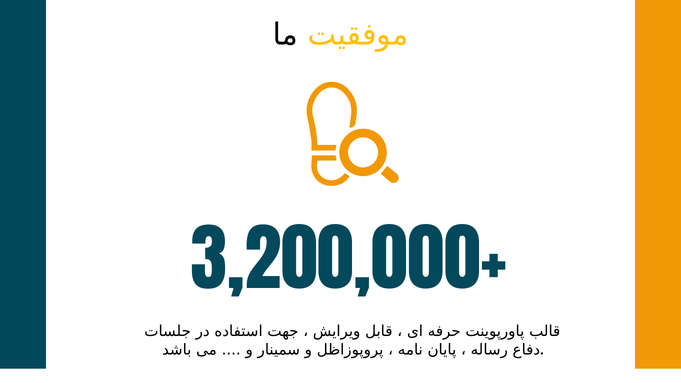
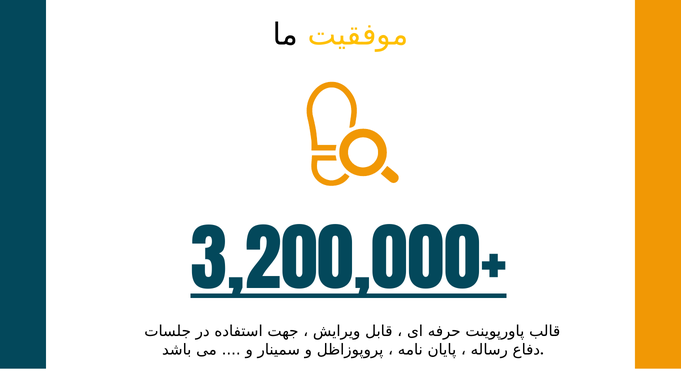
3,200,000+ underline: none -> present
